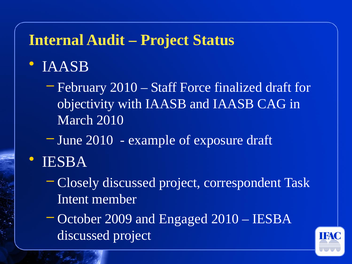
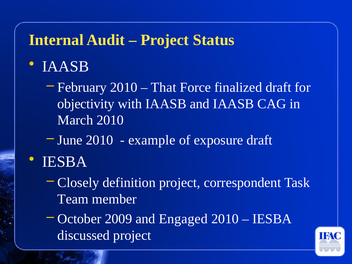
Staff: Staff -> That
Closely discussed: discussed -> definition
Intent: Intent -> Team
